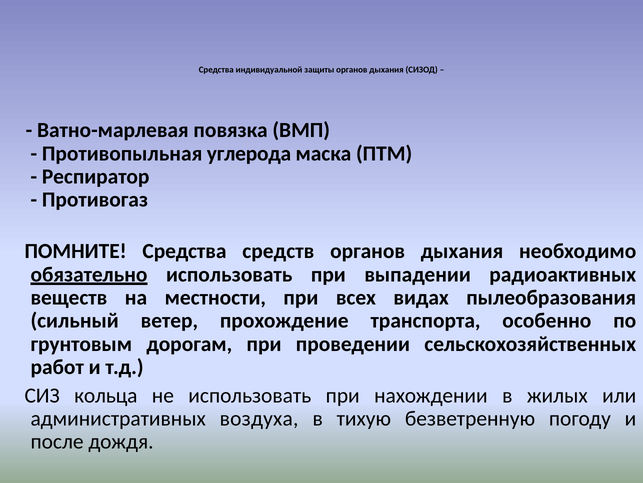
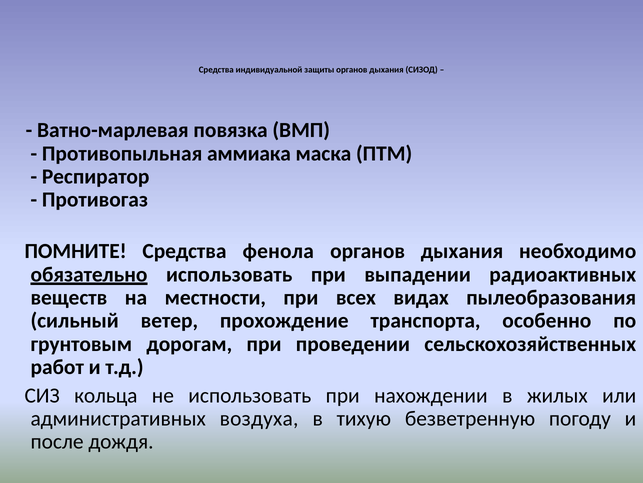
углерода: углерода -> аммиака
средств: средств -> фенола
